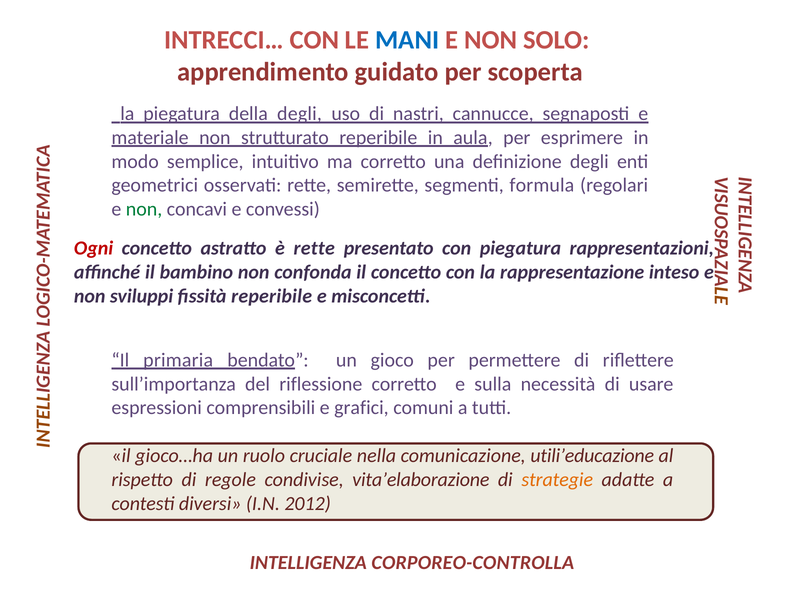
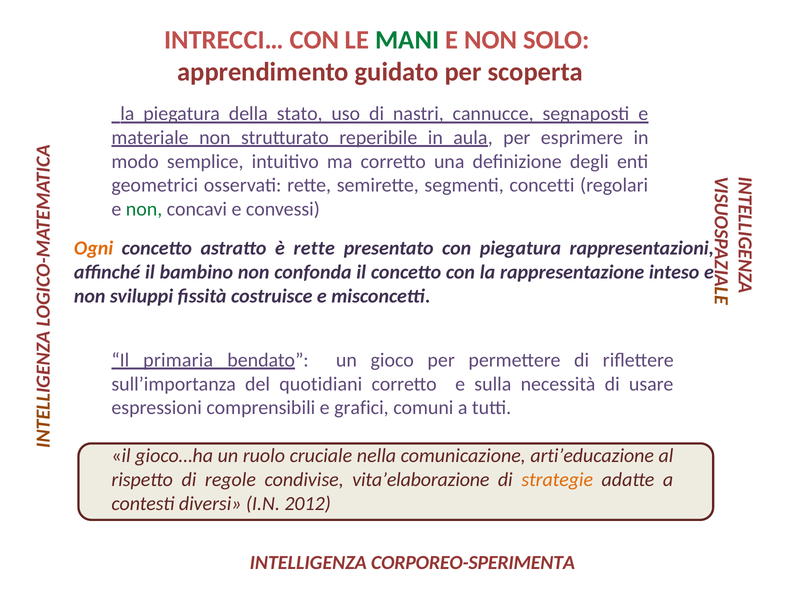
MANI colour: blue -> green
della degli: degli -> stato
formula: formula -> concetti
Ogni colour: red -> orange
fissità reperibile: reperibile -> costruisce
riflessione: riflessione -> quotidiani
utili’educazione: utili’educazione -> arti’educazione
CORPOREO-CONTROLLA: CORPOREO-CONTROLLA -> CORPOREO-SPERIMENTA
